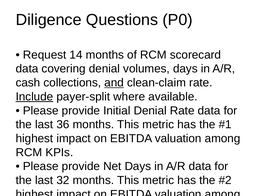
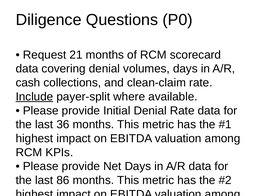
14: 14 -> 21
and underline: present -> none
32: 32 -> 86
